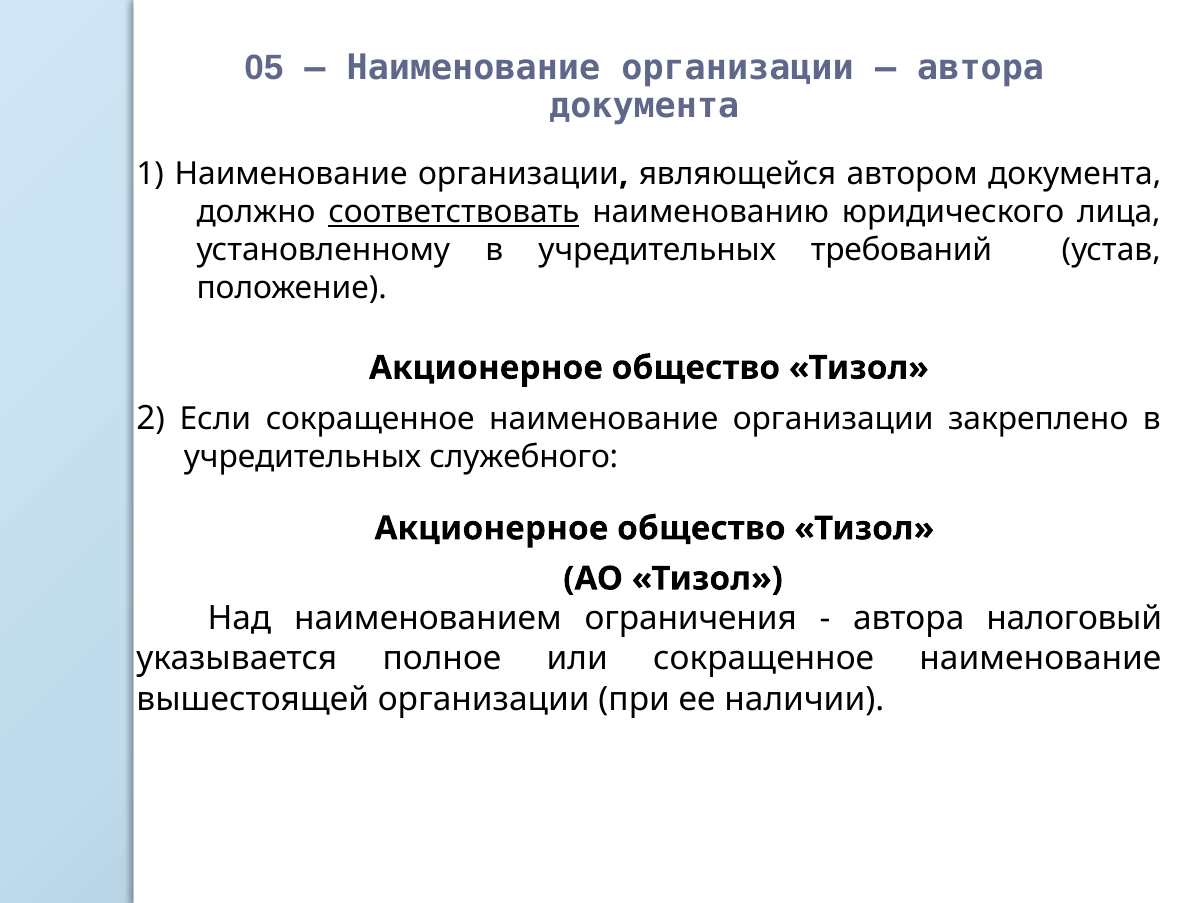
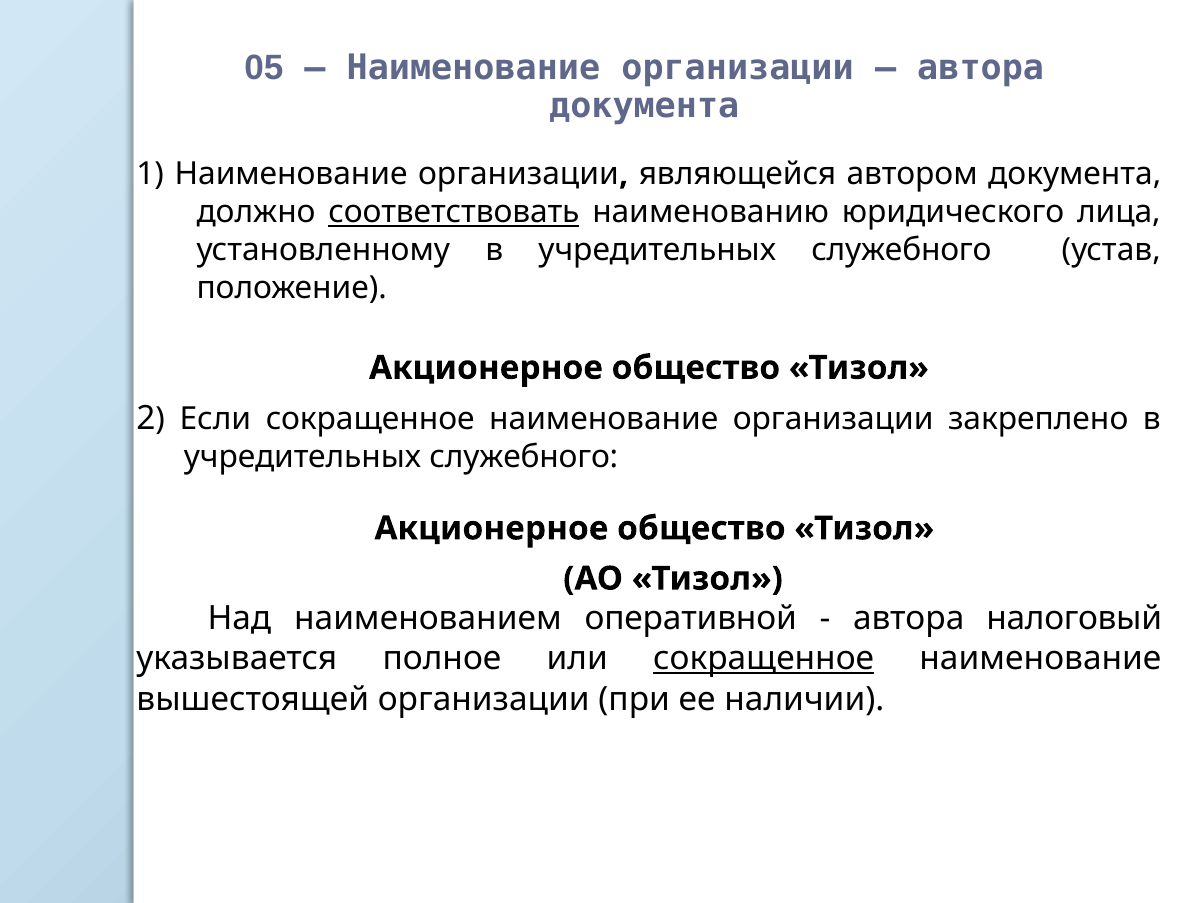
установленному в учредительных требований: требований -> служебного
ограничения: ограничения -> оперативной
сокращенное at (764, 659) underline: none -> present
